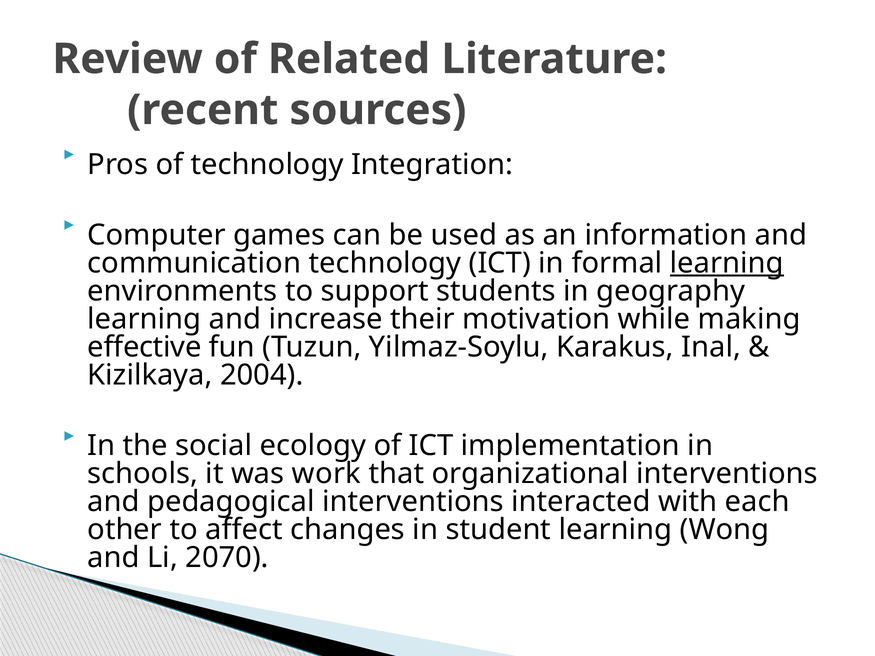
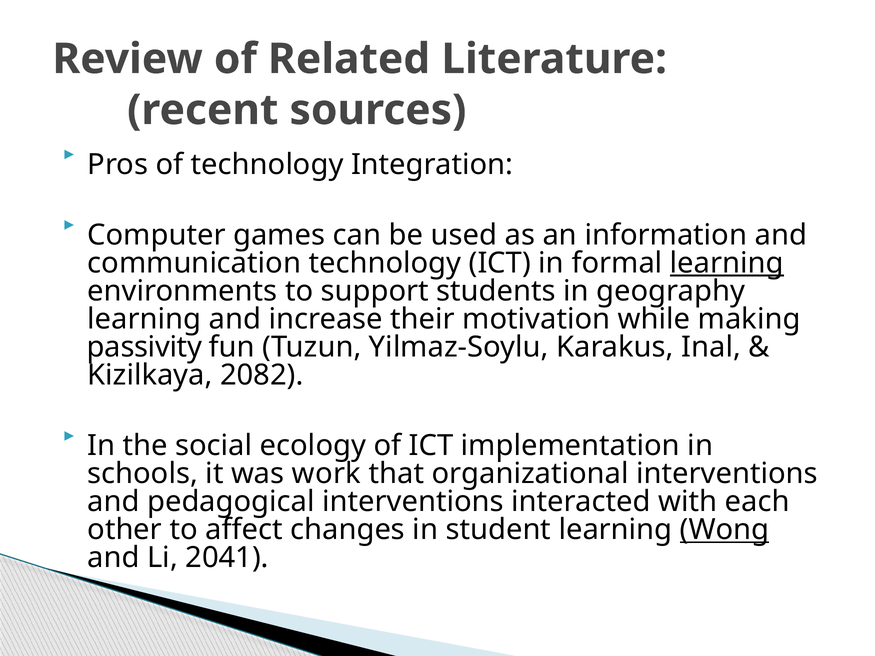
effective: effective -> passivity
2004: 2004 -> 2082
Wong underline: none -> present
2070: 2070 -> 2041
